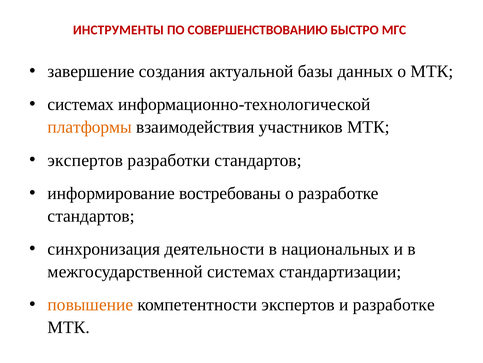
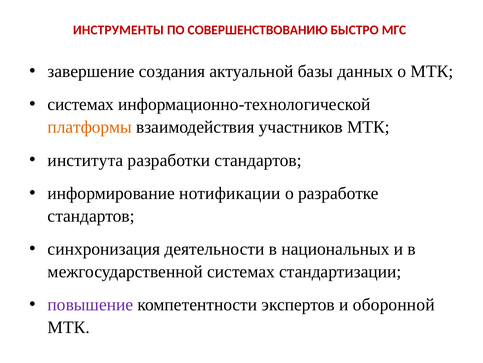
экспертов at (85, 160): экспертов -> института
востребованы: востребованы -> нотификации
повышение colour: orange -> purple
и разработке: разработке -> оборонной
